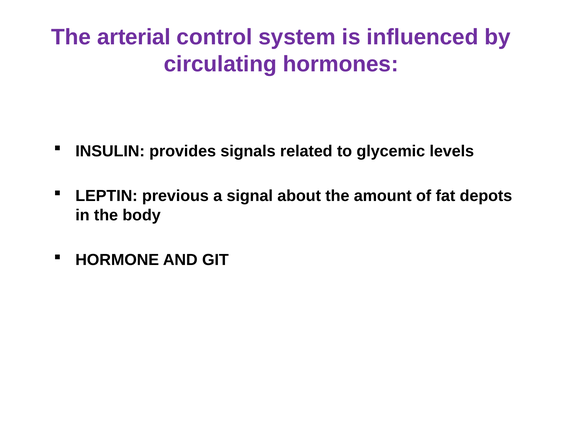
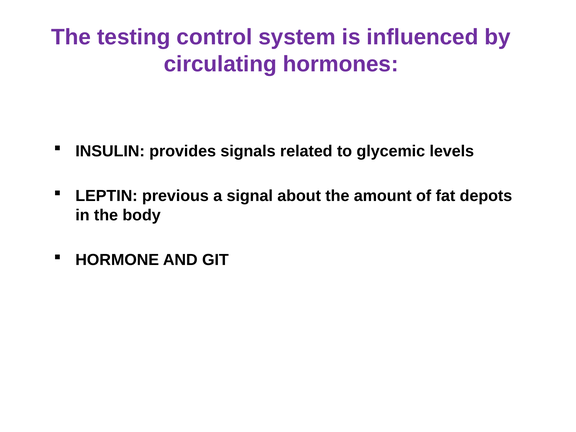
arterial: arterial -> testing
